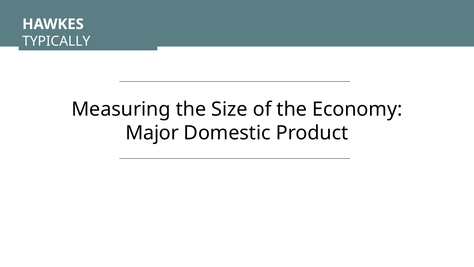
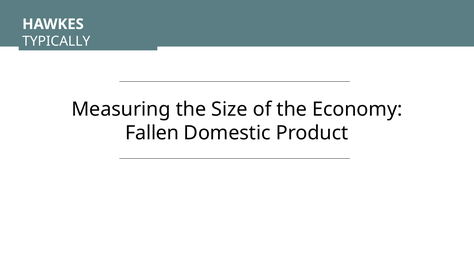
Major: Major -> Fallen
